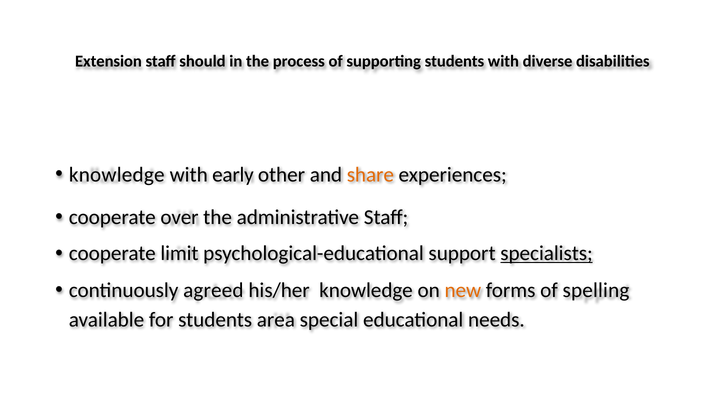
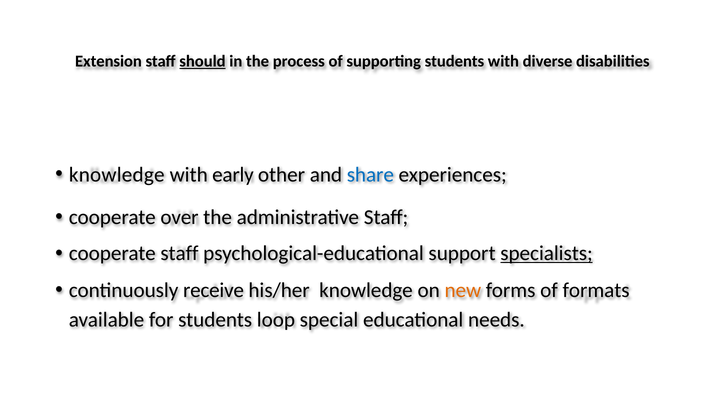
should underline: none -> present
share colour: orange -> blue
cooperate limit: limit -> staff
agreed: agreed -> receive
spelling: spelling -> formats
area: area -> loop
